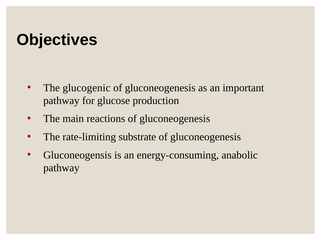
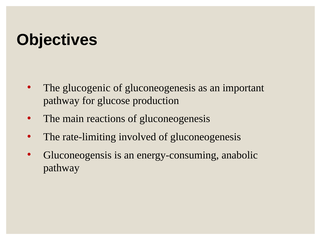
substrate: substrate -> involved
